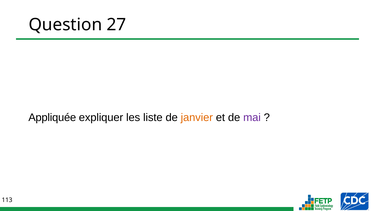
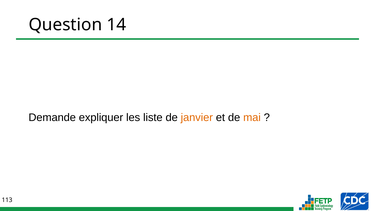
27: 27 -> 14
Appliquée: Appliquée -> Demande
mai colour: purple -> orange
